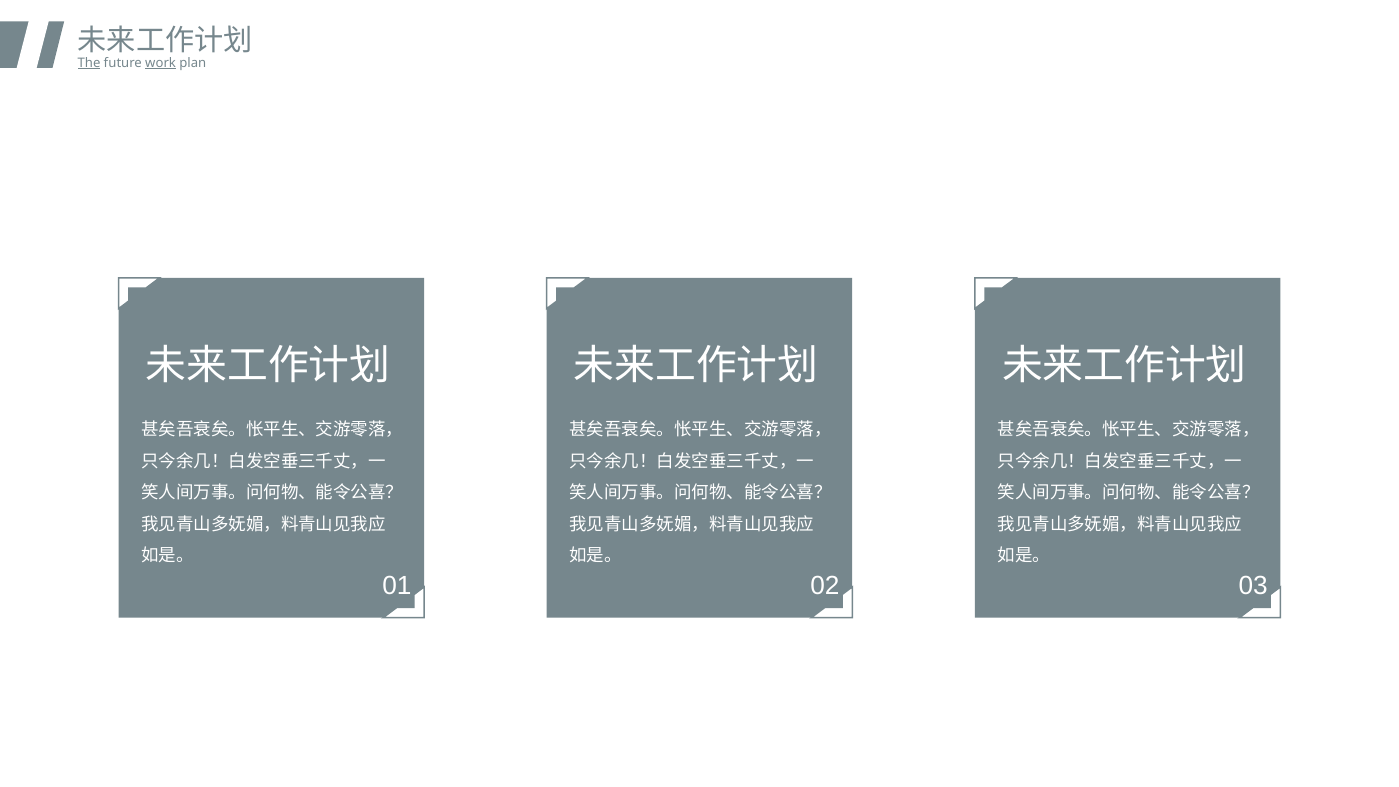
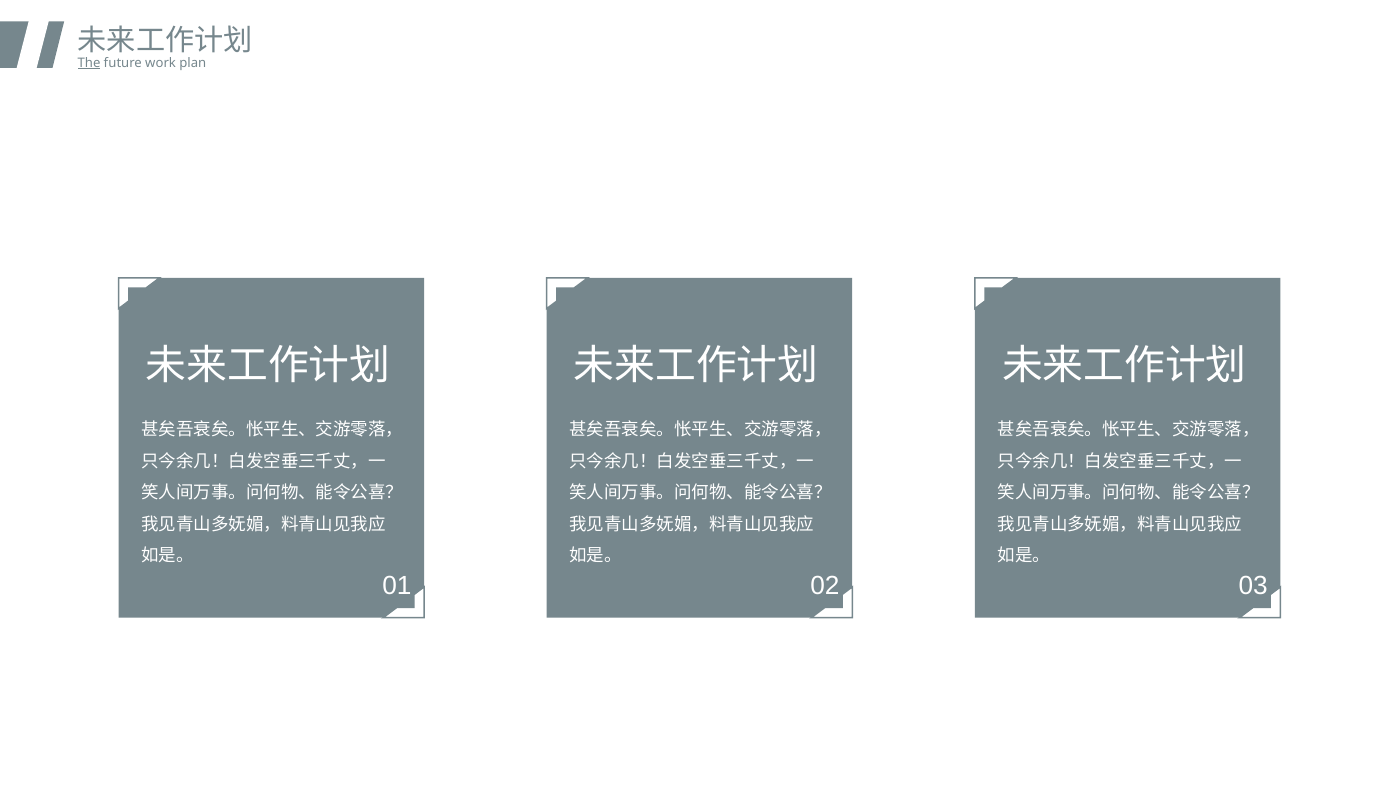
work underline: present -> none
